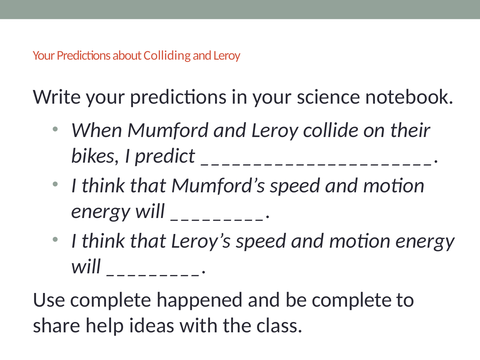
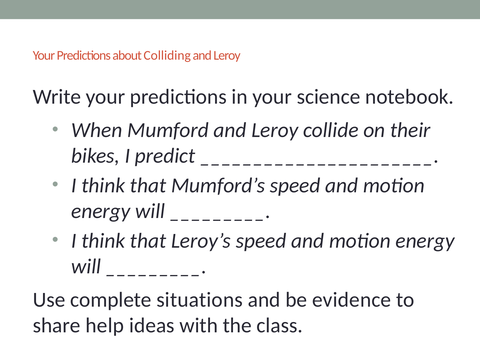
happened: happened -> situations
be complete: complete -> evidence
